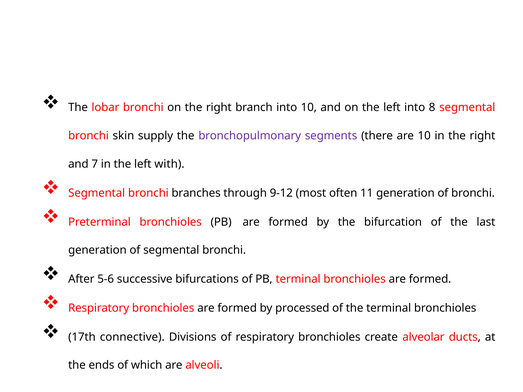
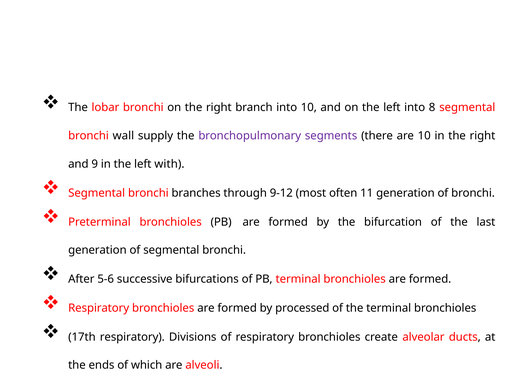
skin: skin -> wall
7: 7 -> 9
17th connective: connective -> respiratory
